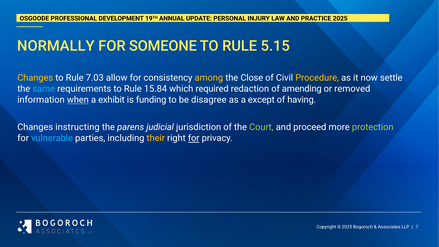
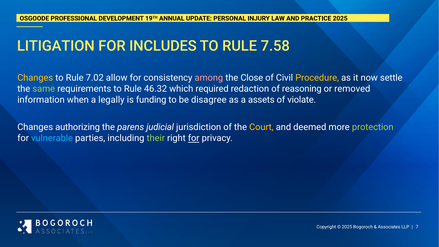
NORMALLY: NORMALLY -> LITIGATION
SOMEONE: SOMEONE -> INCLUDES
5.15: 5.15 -> 7.58
7.03: 7.03 -> 7.02
among colour: yellow -> pink
same colour: light blue -> light green
15.84: 15.84 -> 46.32
amending: amending -> reasoning
when underline: present -> none
exhibit: exhibit -> legally
except: except -> assets
having: having -> violate
instructing: instructing -> authorizing
Court colour: light green -> yellow
proceed: proceed -> deemed
their colour: yellow -> light green
